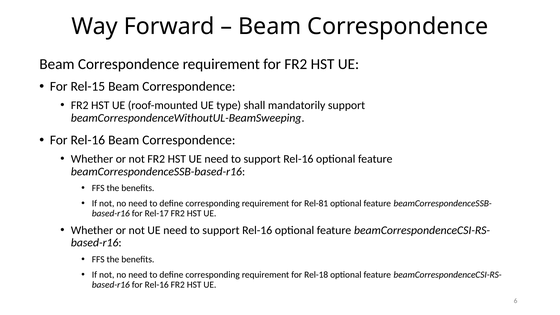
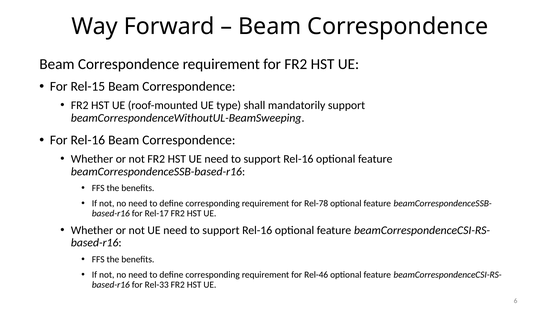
Rel-81: Rel-81 -> Rel-78
Rel-18: Rel-18 -> Rel-46
Rel-16 at (157, 285): Rel-16 -> Rel-33
